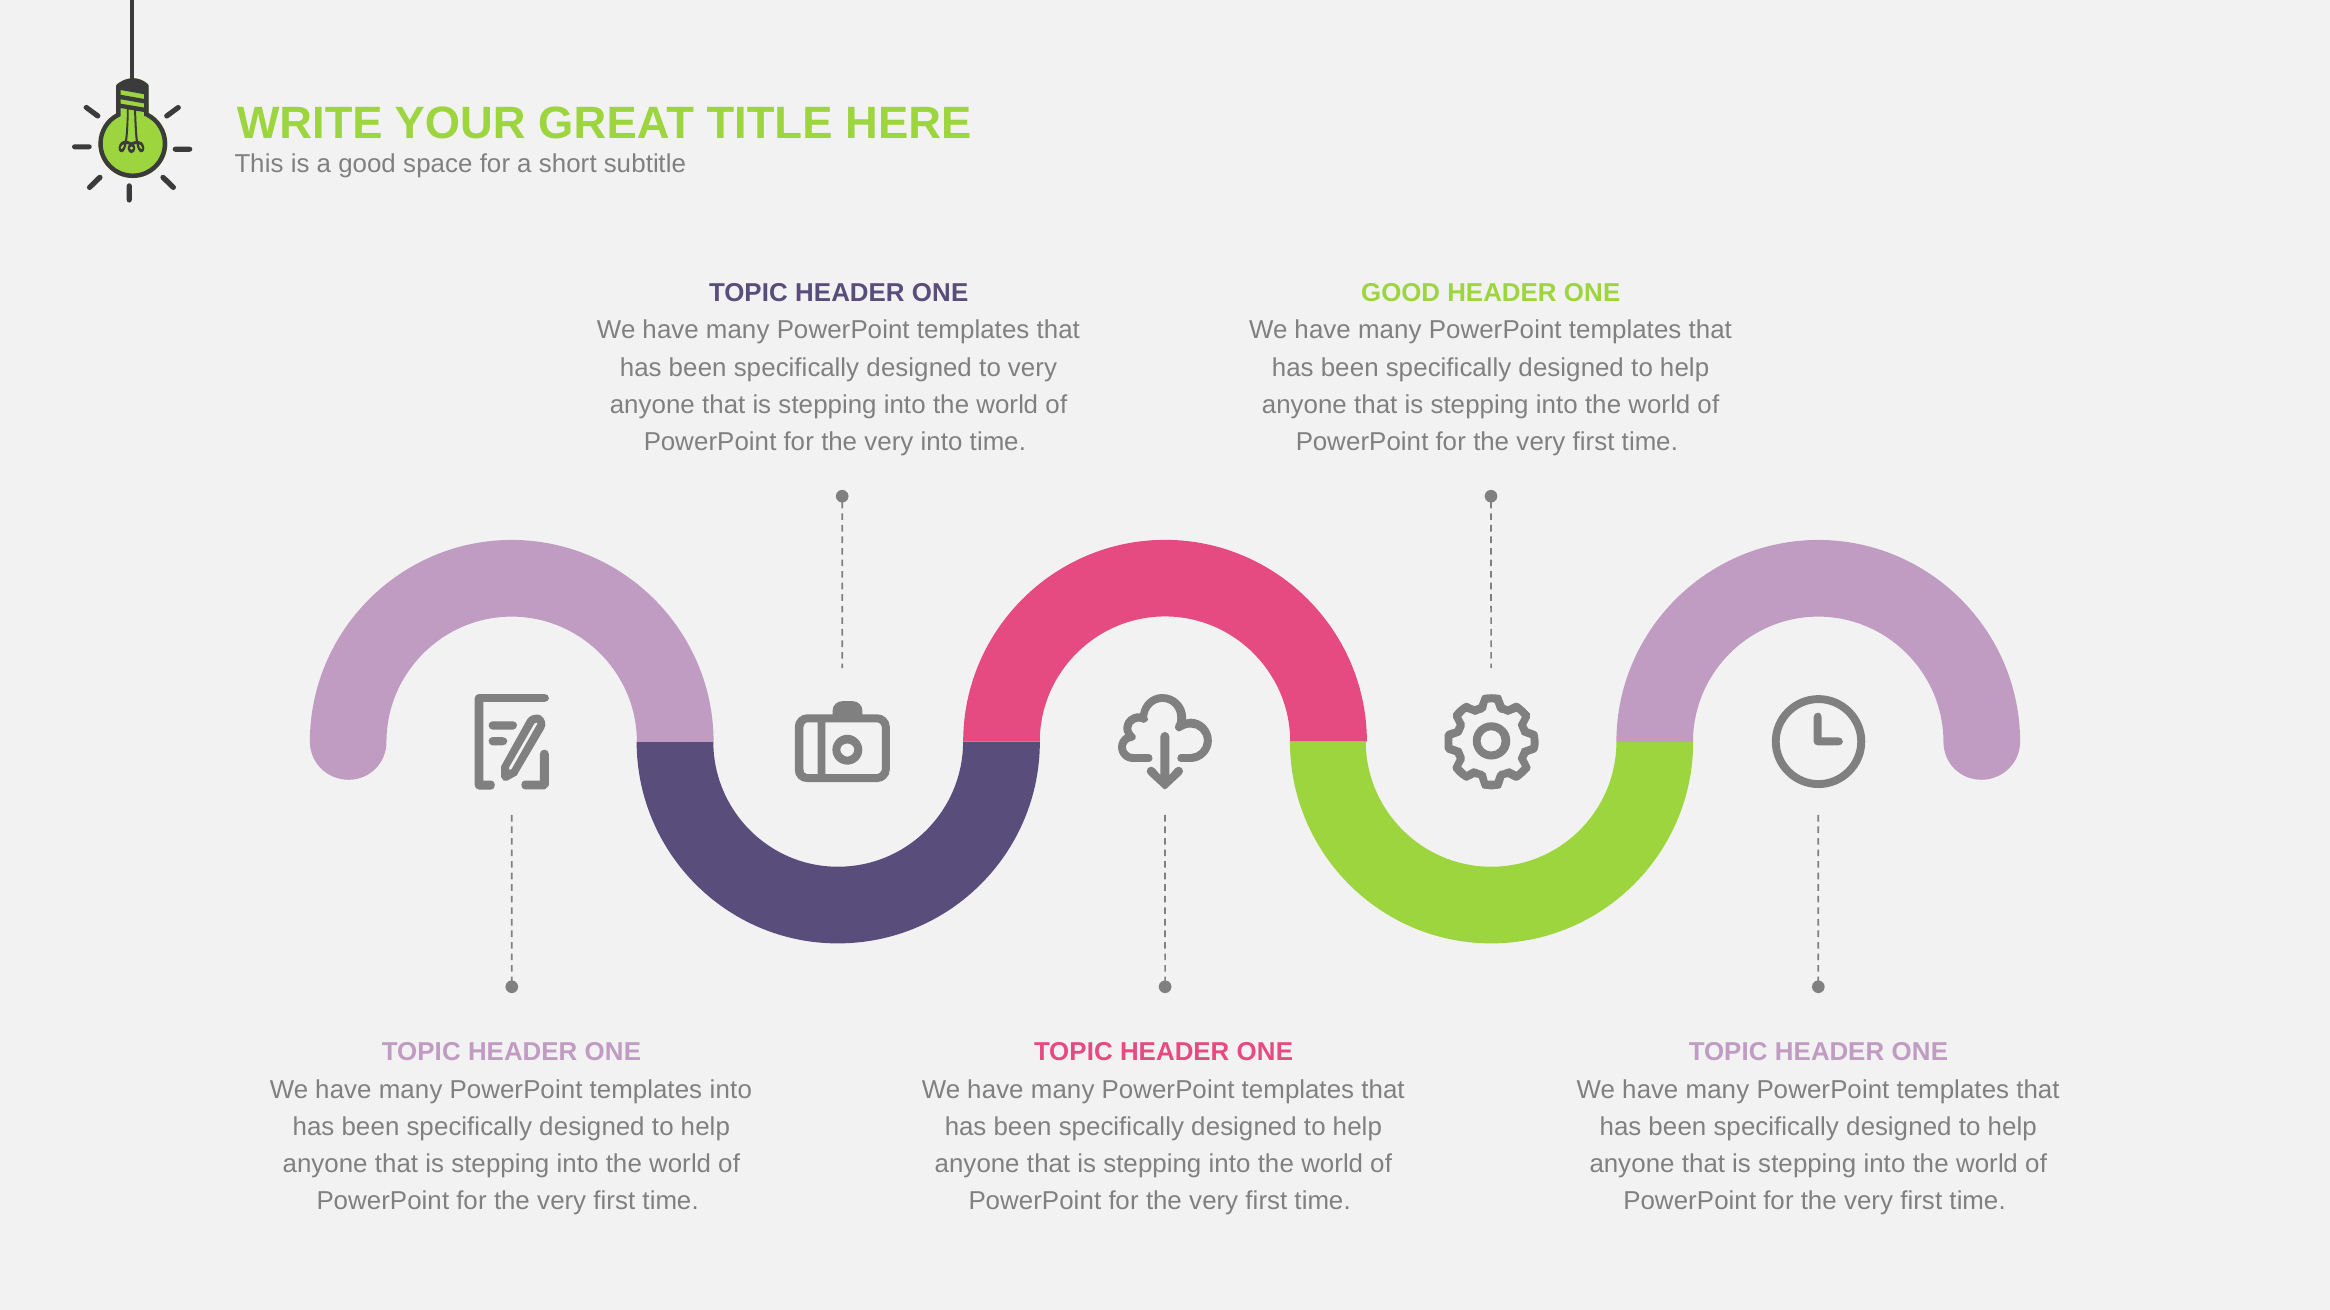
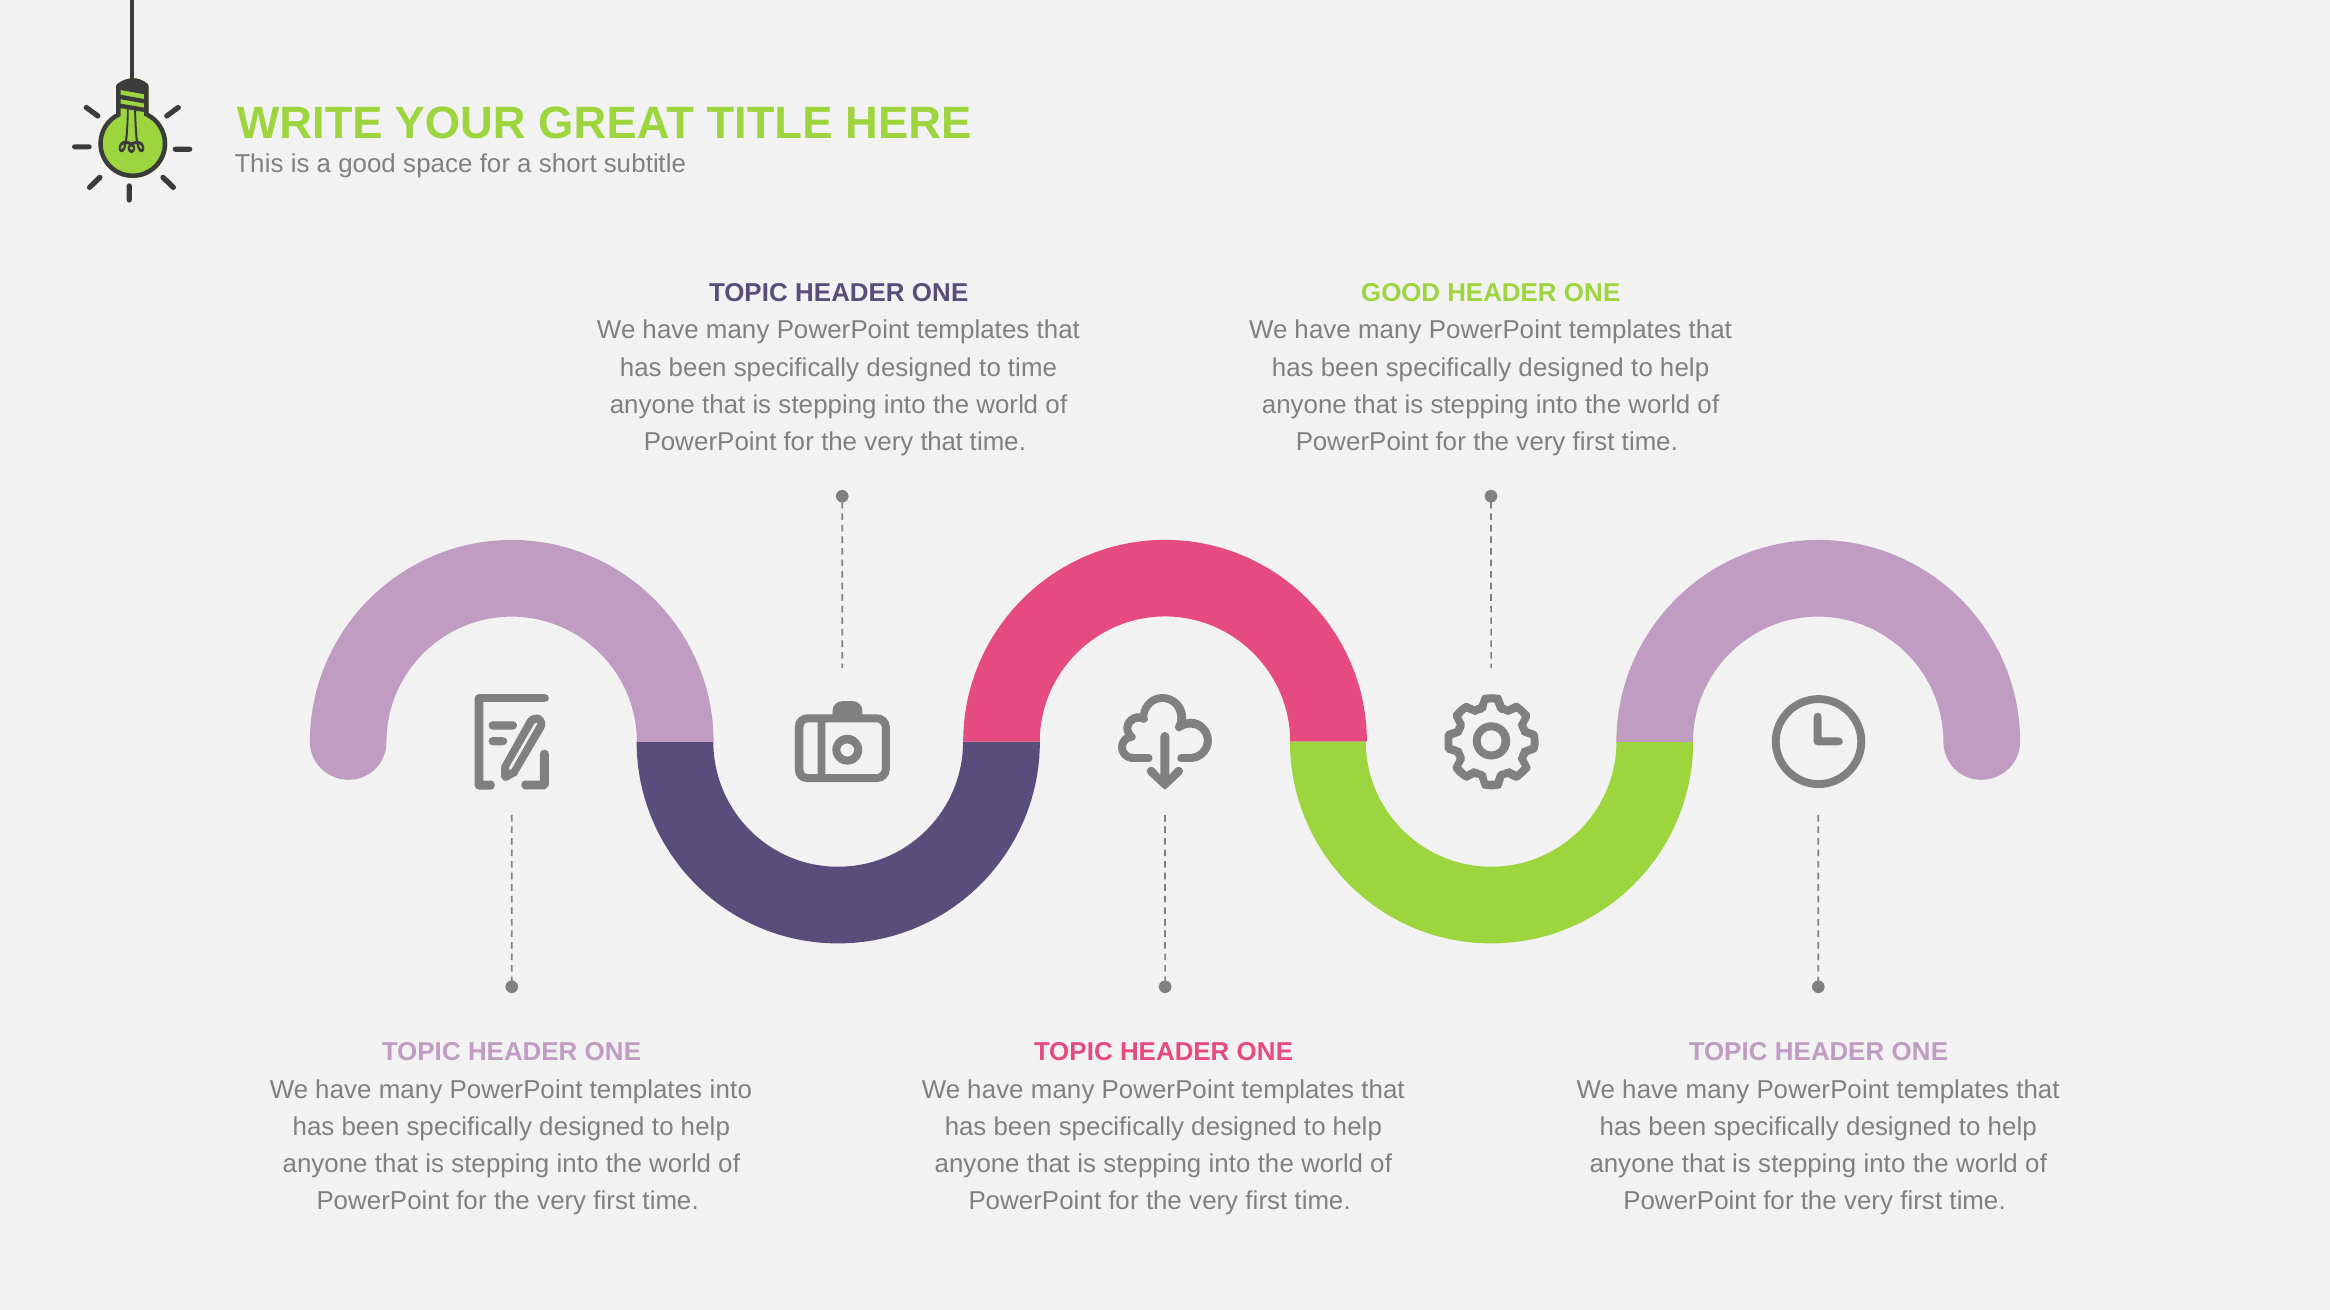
to very: very -> time
very into: into -> that
